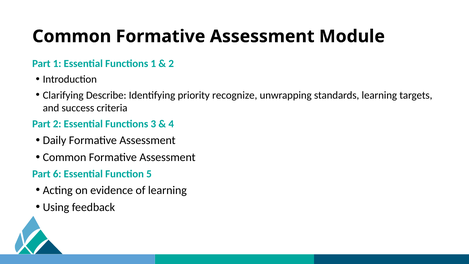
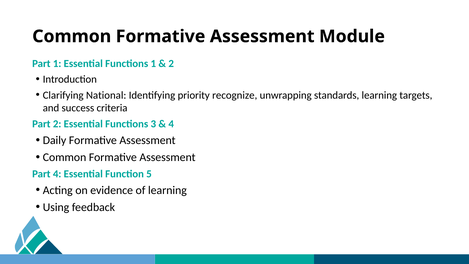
Describe: Describe -> National
Part 6: 6 -> 4
